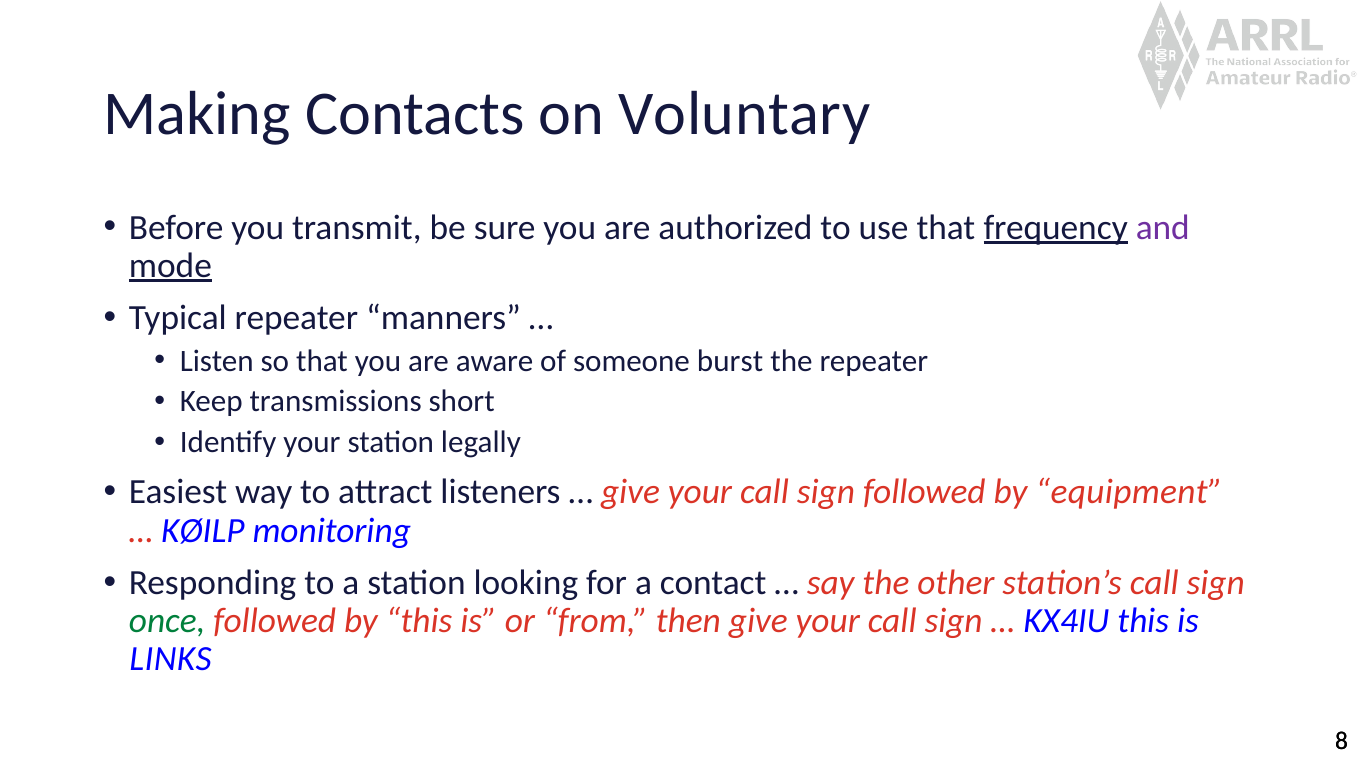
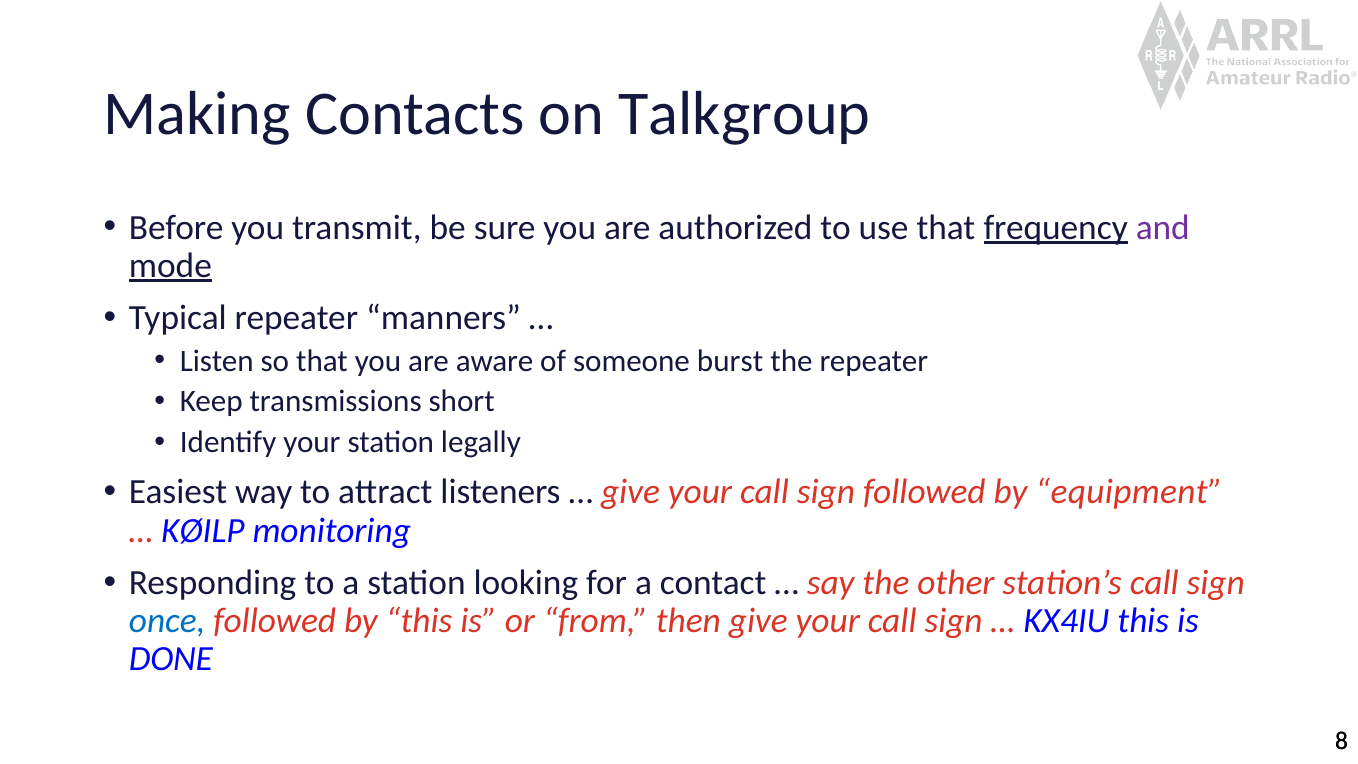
Voluntary: Voluntary -> Talkgroup
once colour: green -> blue
LINKS: LINKS -> DONE
